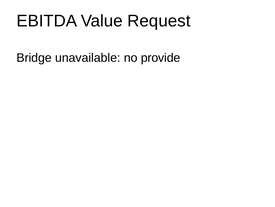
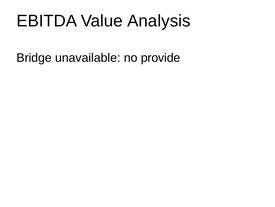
Request: Request -> Analysis
